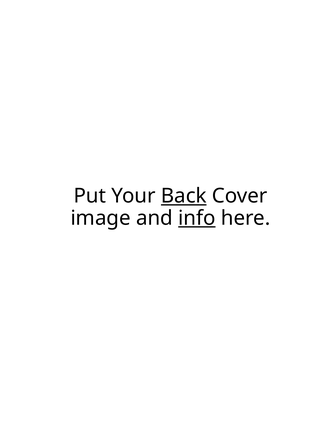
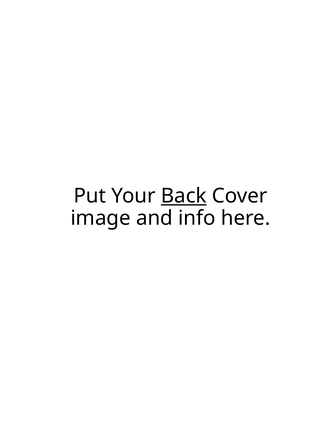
info underline: present -> none
